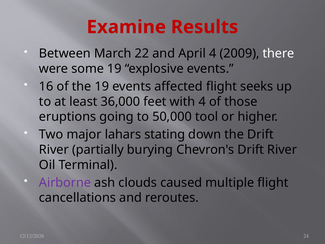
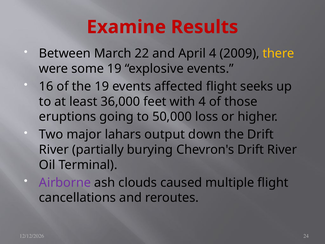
there colour: white -> yellow
tool: tool -> loss
stating: stating -> output
